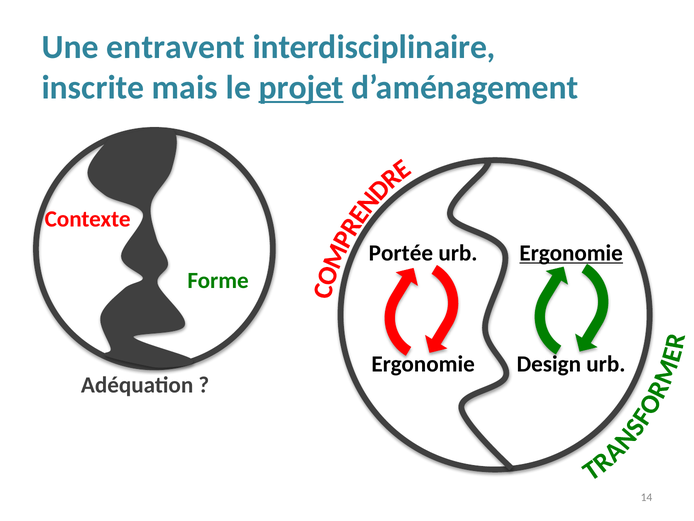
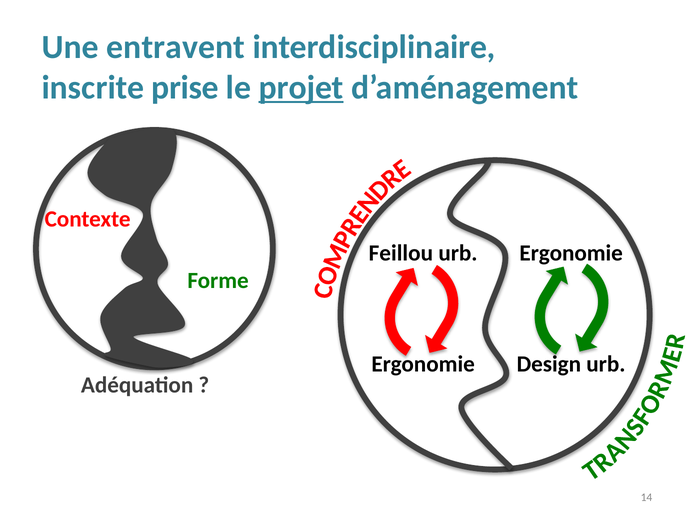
mais: mais -> prise
Portée: Portée -> Feillou
Ergonomie at (571, 253) underline: present -> none
